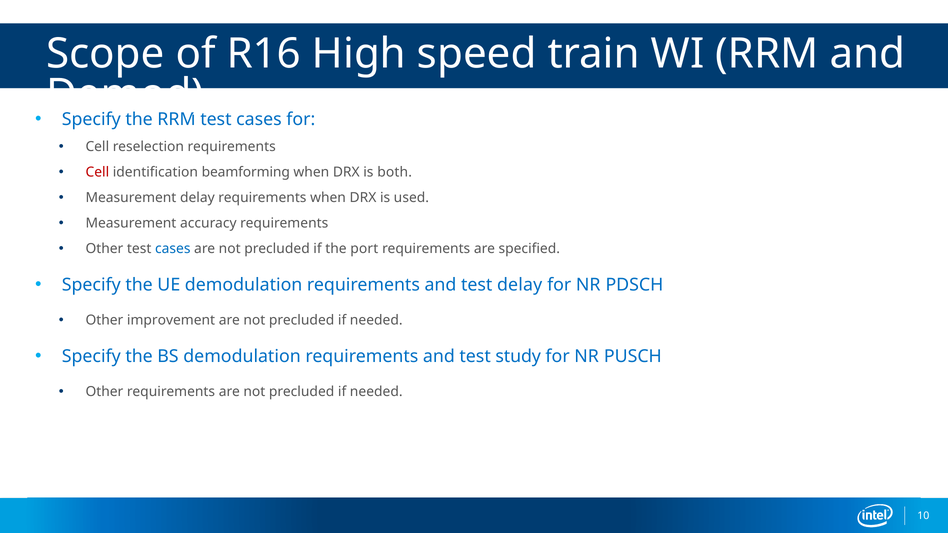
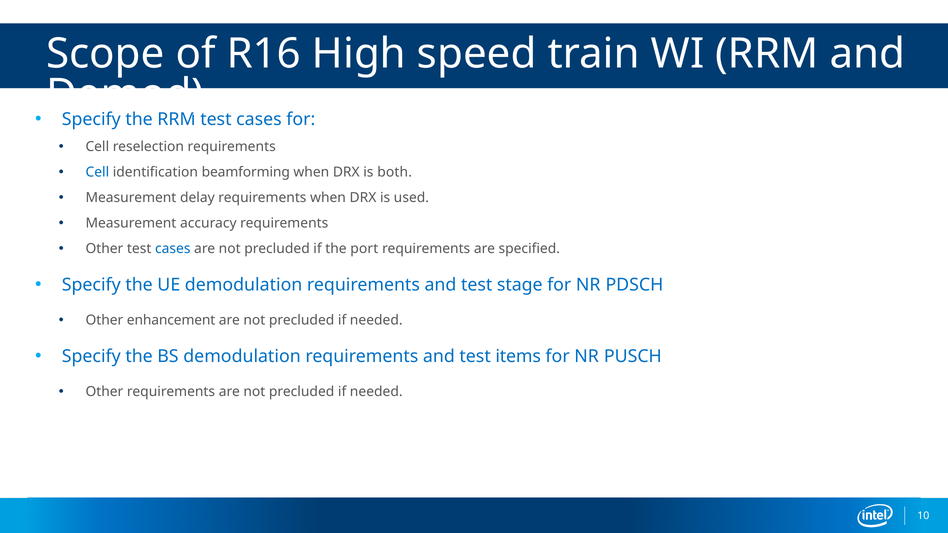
Cell at (97, 172) colour: red -> blue
test delay: delay -> stage
improvement: improvement -> enhancement
study: study -> items
